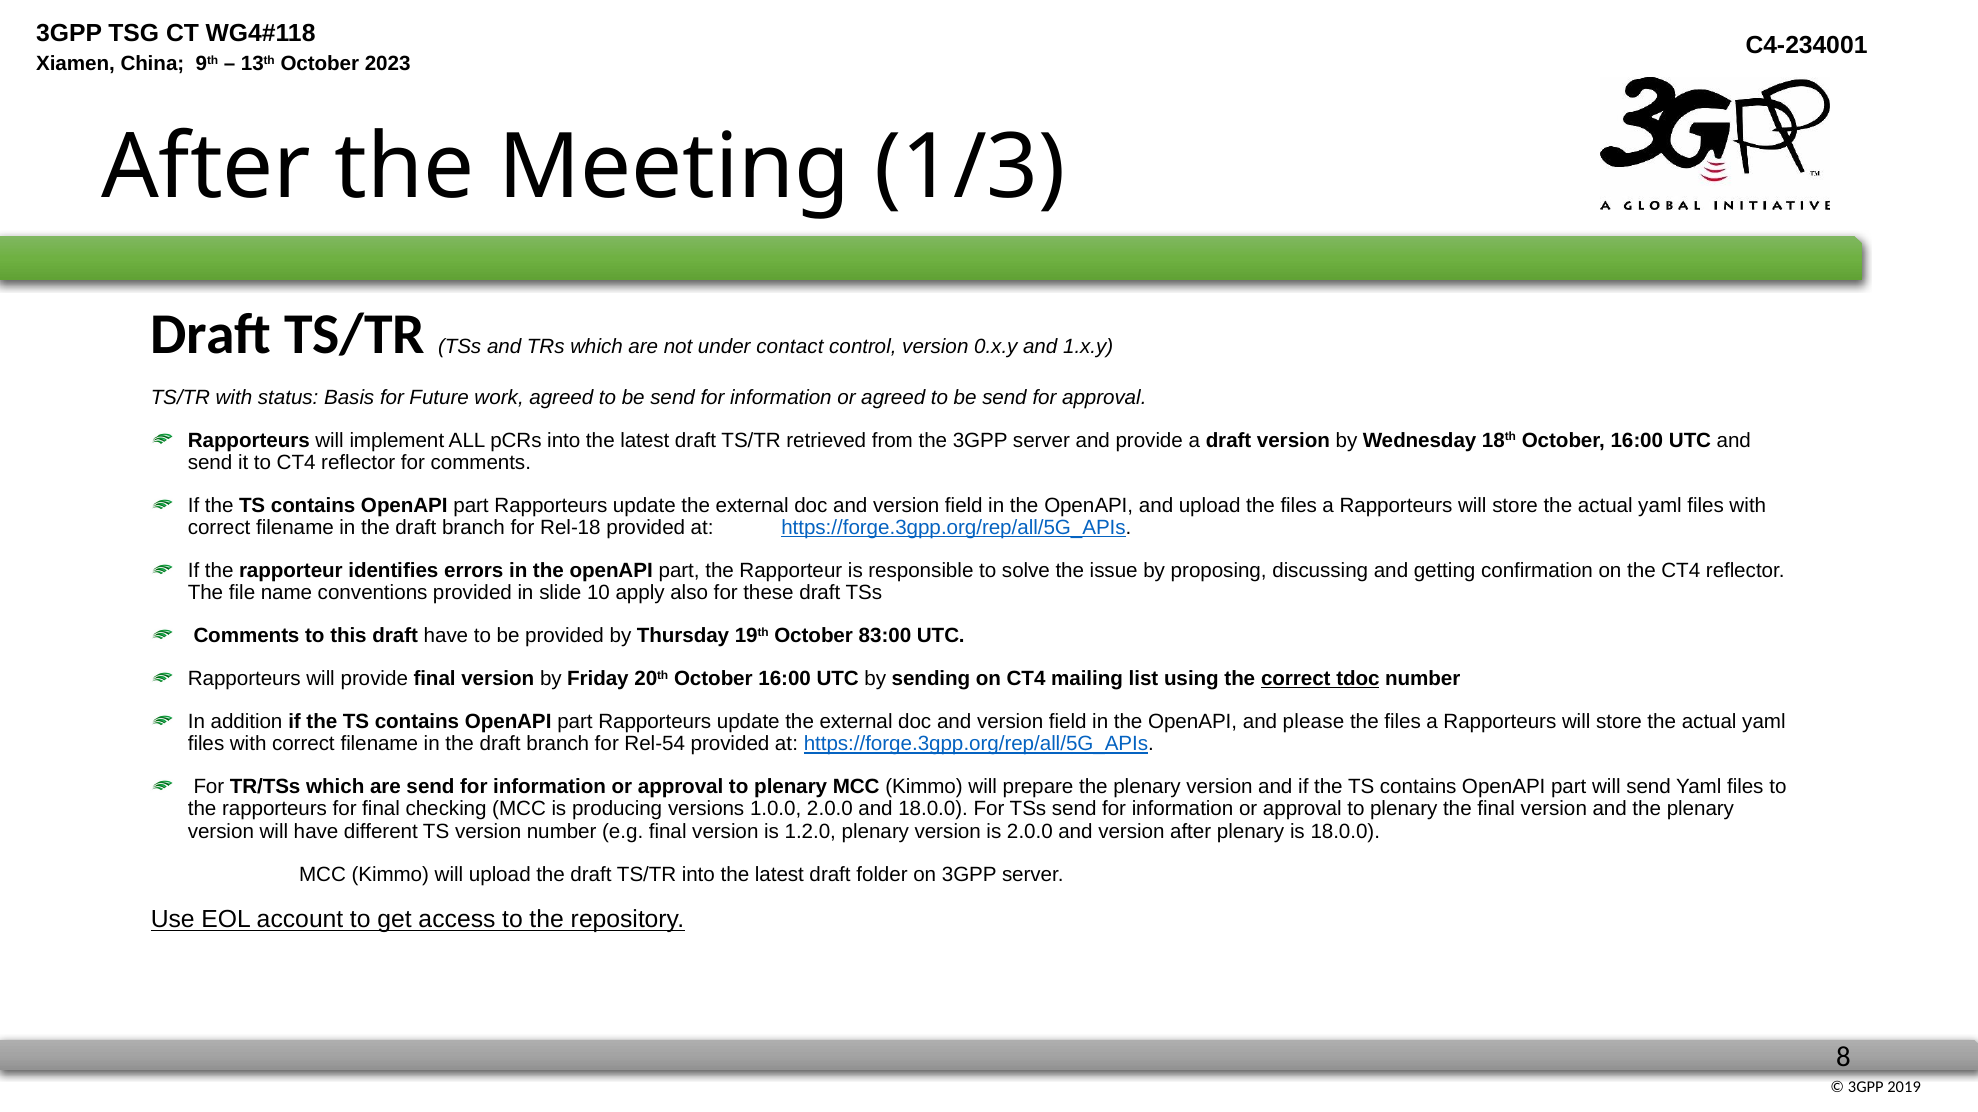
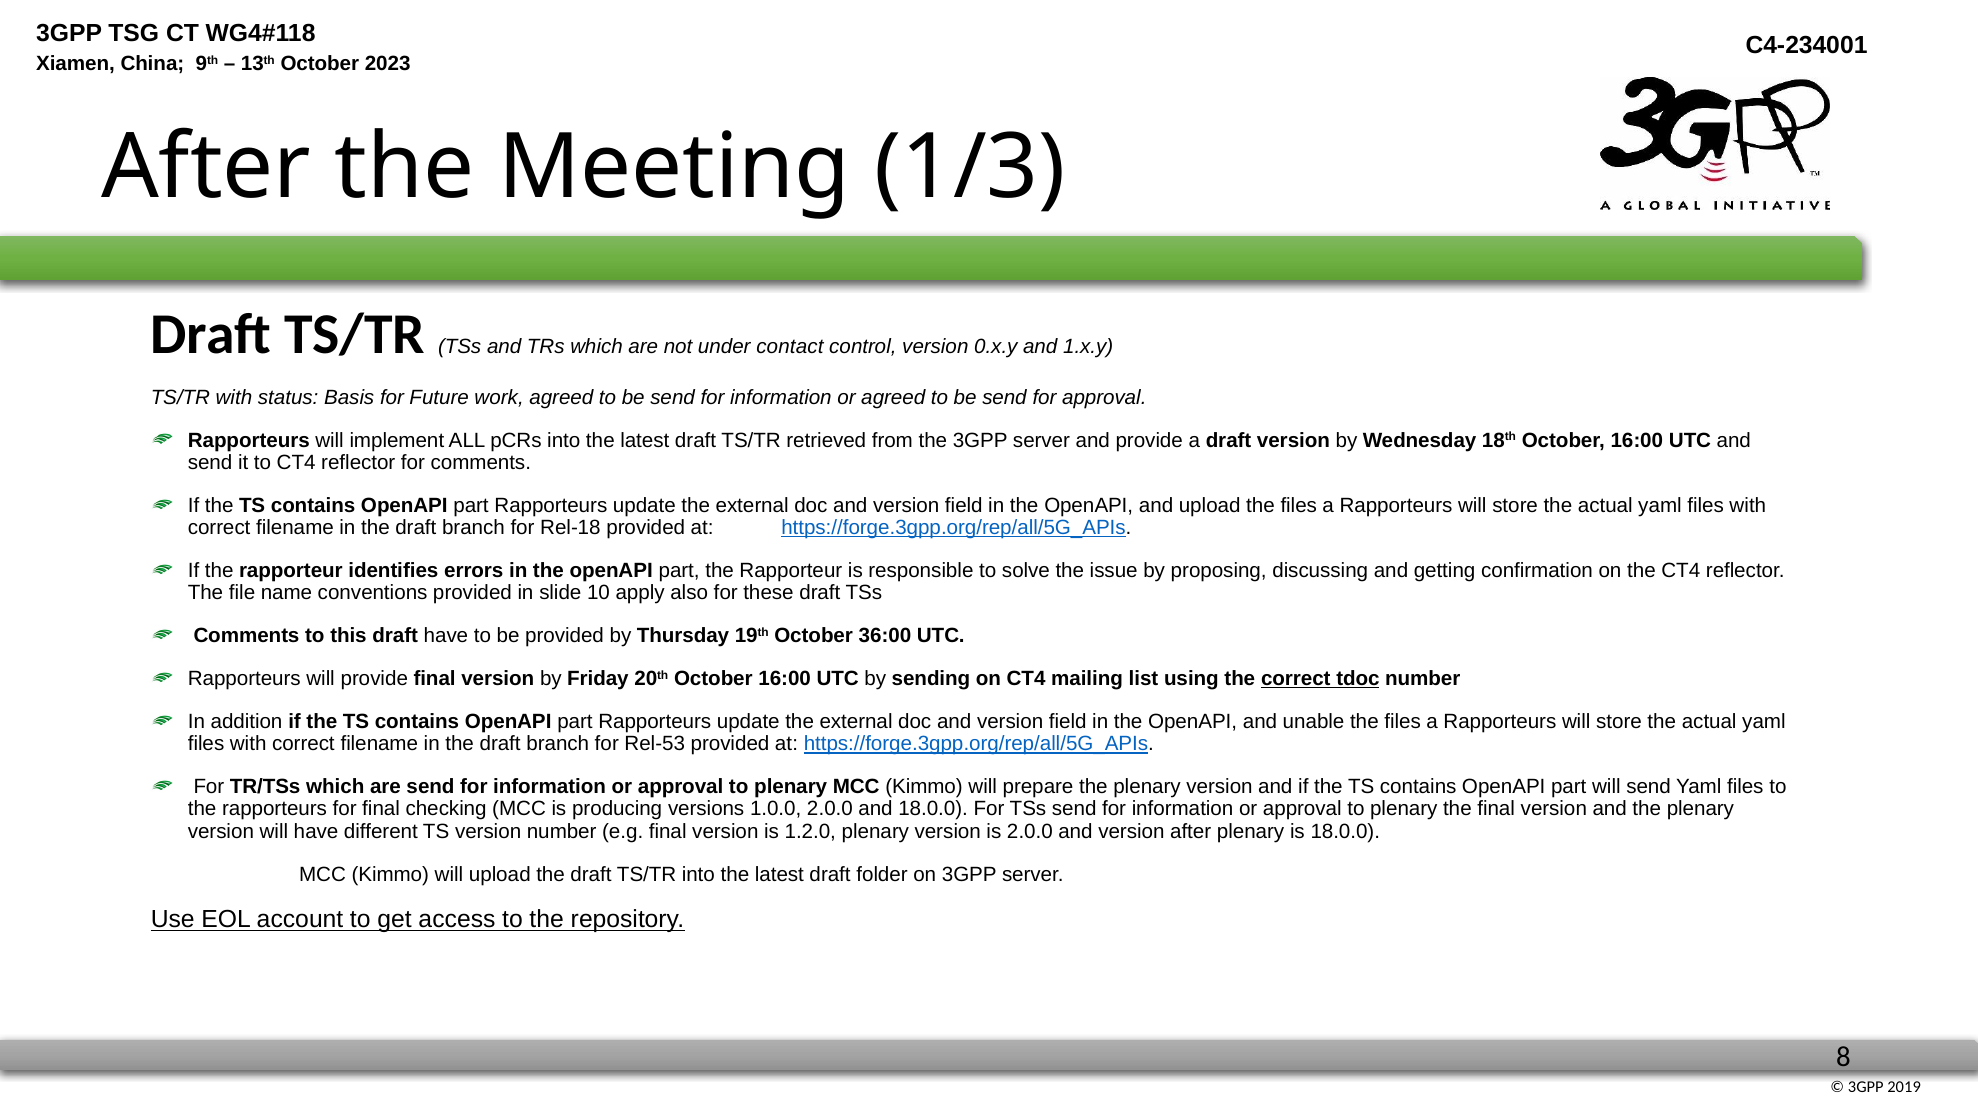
83:00: 83:00 -> 36:00
please: please -> unable
Rel-54: Rel-54 -> Rel-53
